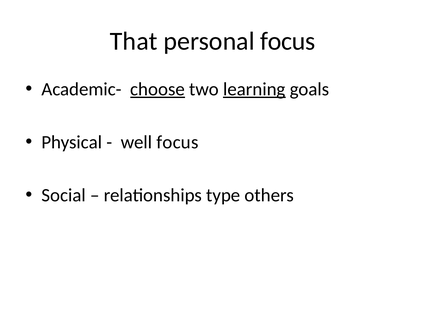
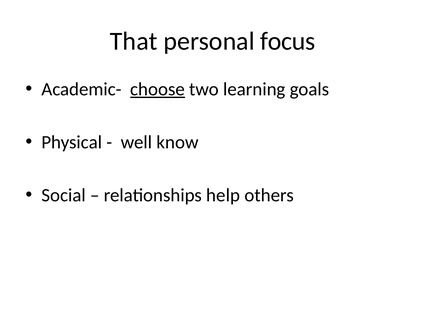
learning underline: present -> none
well focus: focus -> know
type: type -> help
